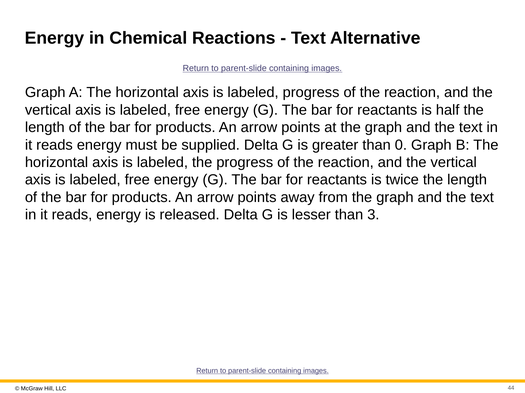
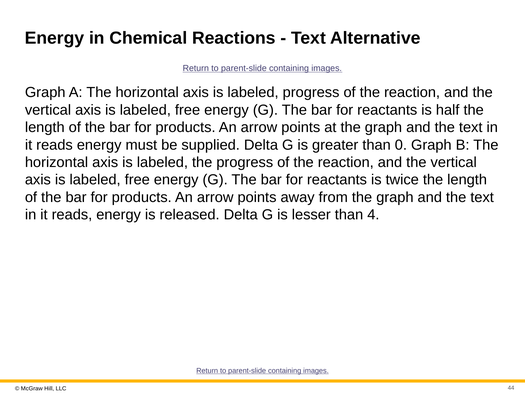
3: 3 -> 4
